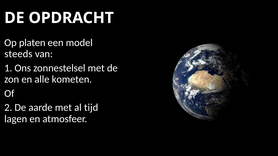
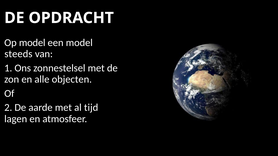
Op platen: platen -> model
kometen: kometen -> objecten
